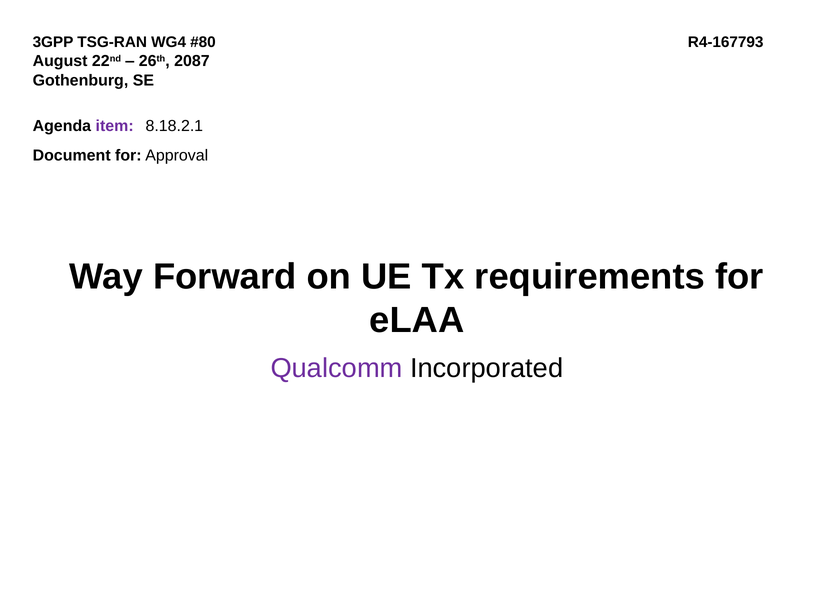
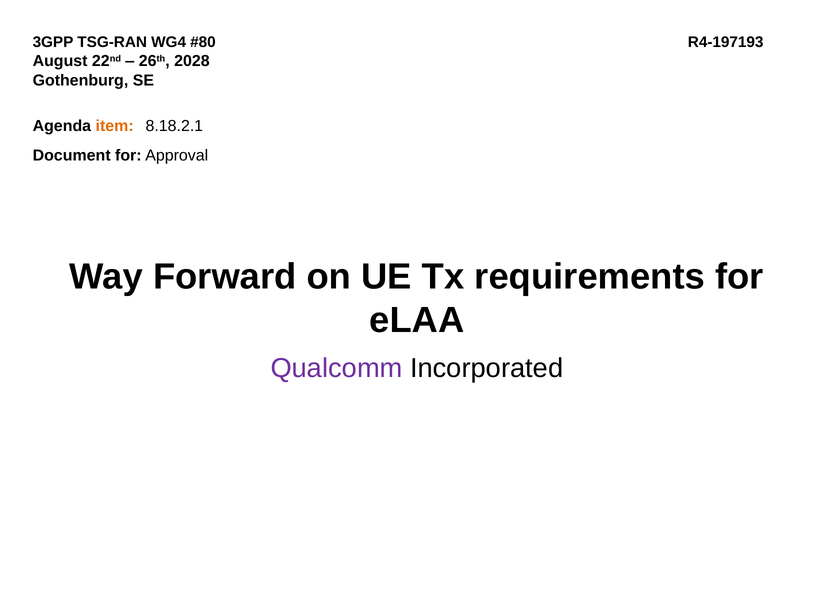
R4-167793: R4-167793 -> R4-197193
2087: 2087 -> 2028
item colour: purple -> orange
